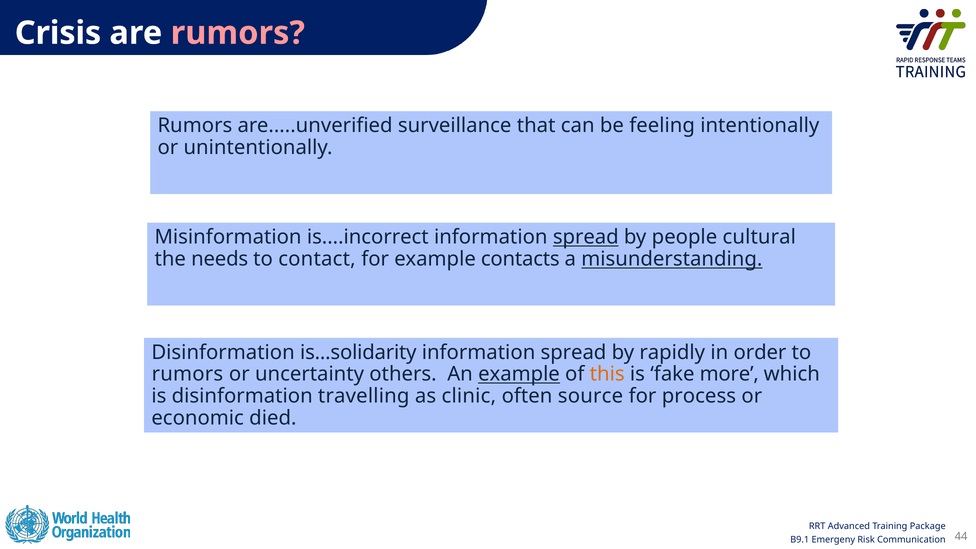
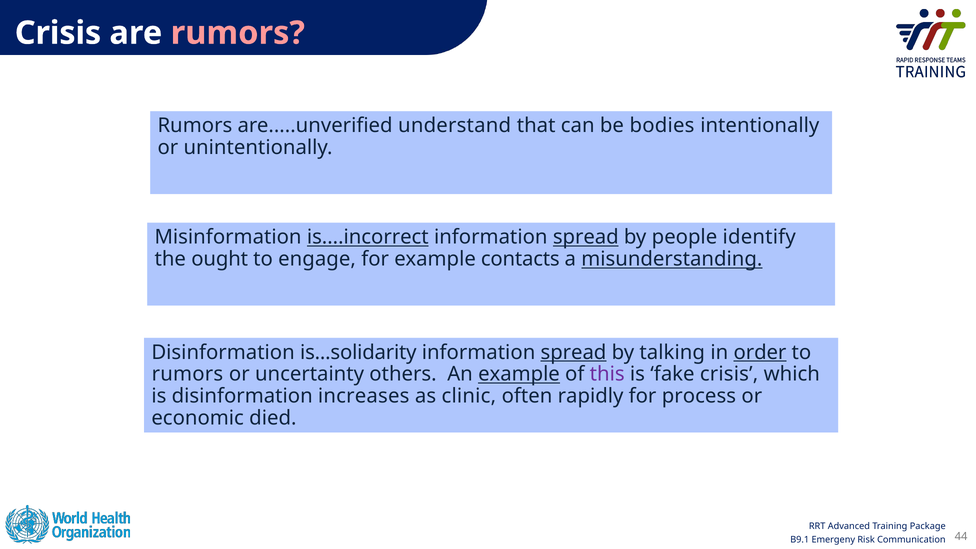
surveillance: surveillance -> understand
feeling: feeling -> bodies
is....incorrect underline: none -> present
cultural: cultural -> identify
needs: needs -> ought
contact: contact -> engage
spread at (573, 352) underline: none -> present
rapidly: rapidly -> talking
order underline: none -> present
this colour: orange -> purple
fake more: more -> crisis
travelling: travelling -> increases
source: source -> rapidly
